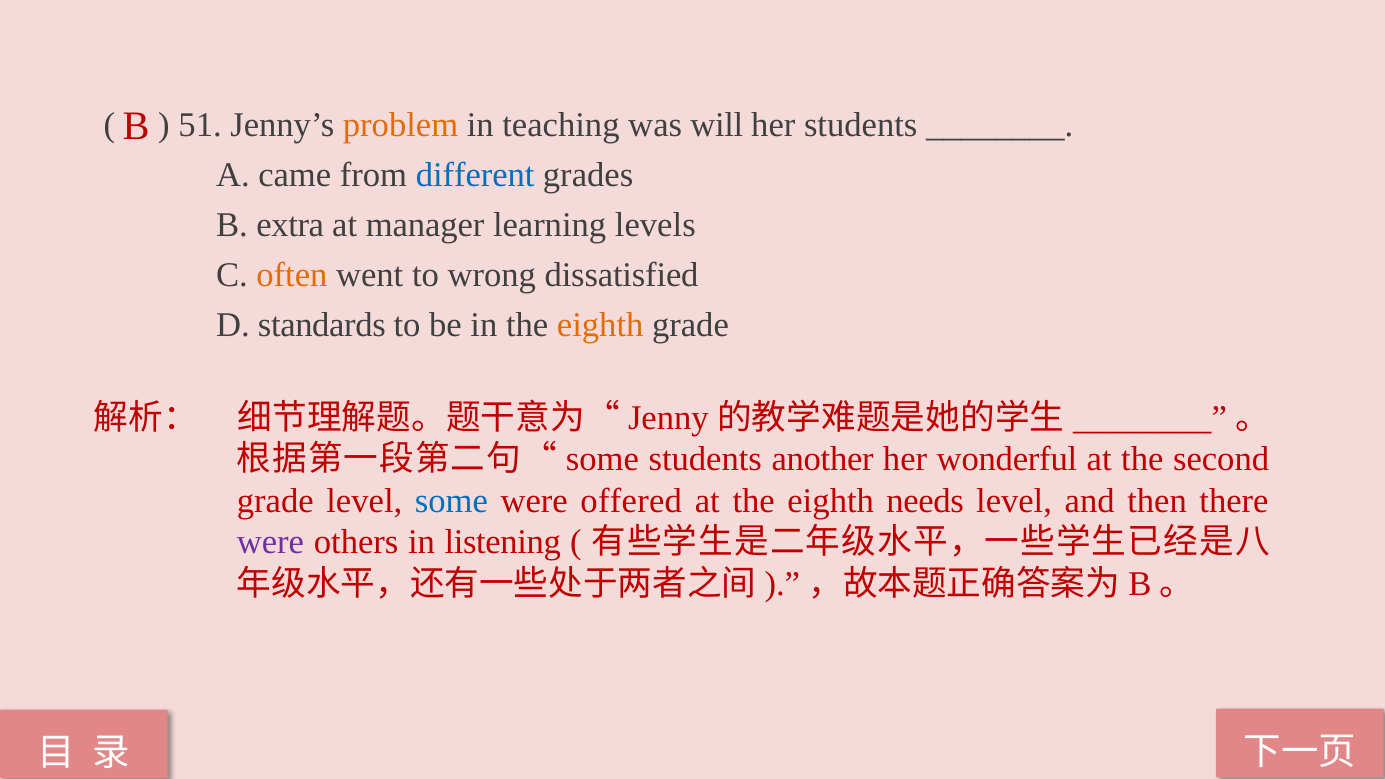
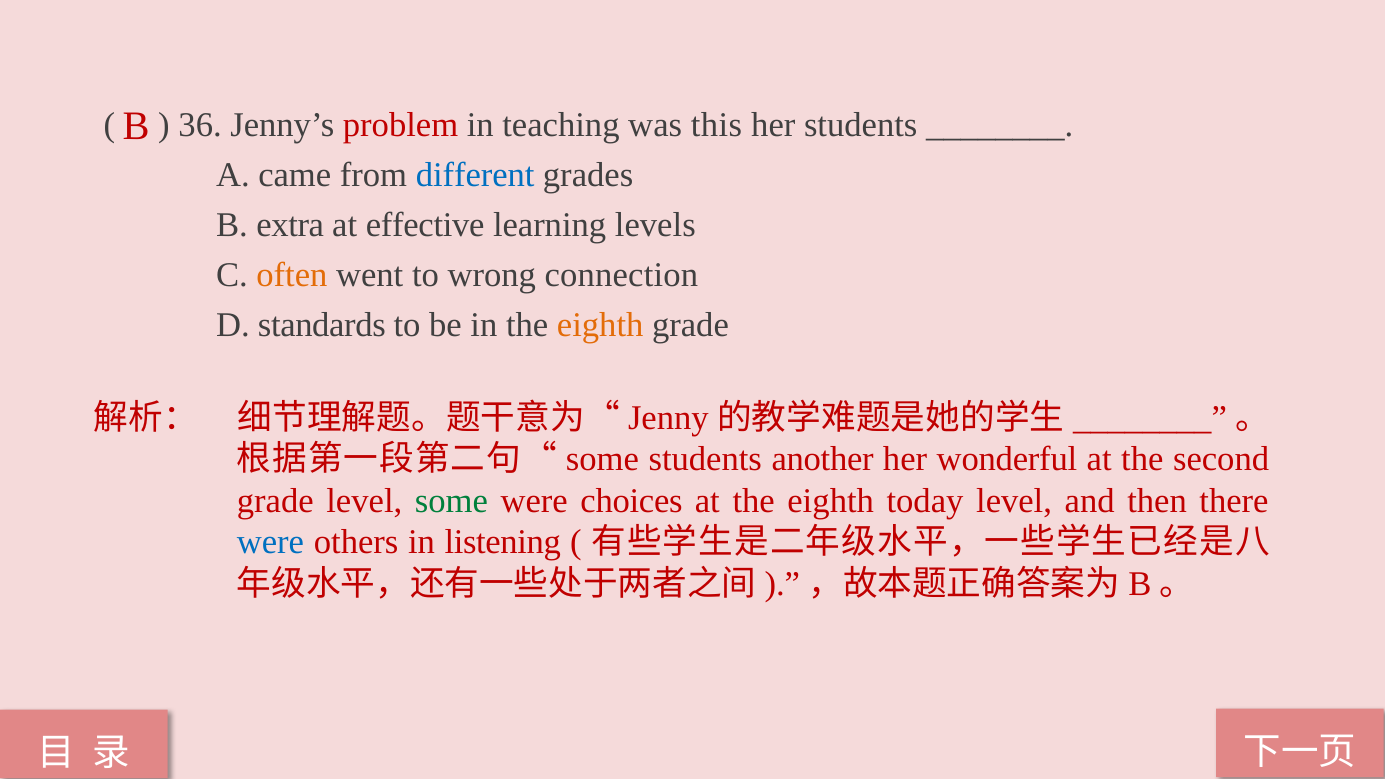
51: 51 -> 36
problem colour: orange -> red
will: will -> this
manager: manager -> effective
dissatisfied: dissatisfied -> connection
some at (451, 501) colour: blue -> green
offered: offered -> choices
needs: needs -> today
were at (270, 542) colour: purple -> blue
